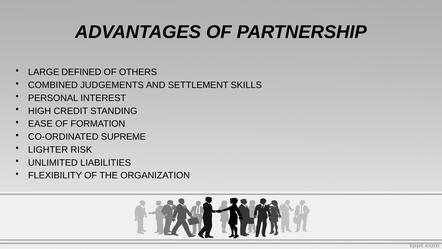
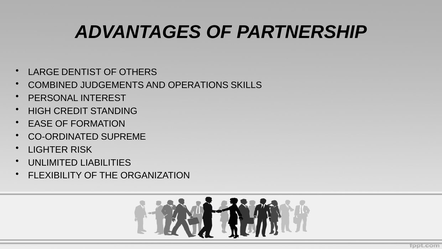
DEFINED: DEFINED -> DENTIST
SETTLEMENT: SETTLEMENT -> OPERATIONS
